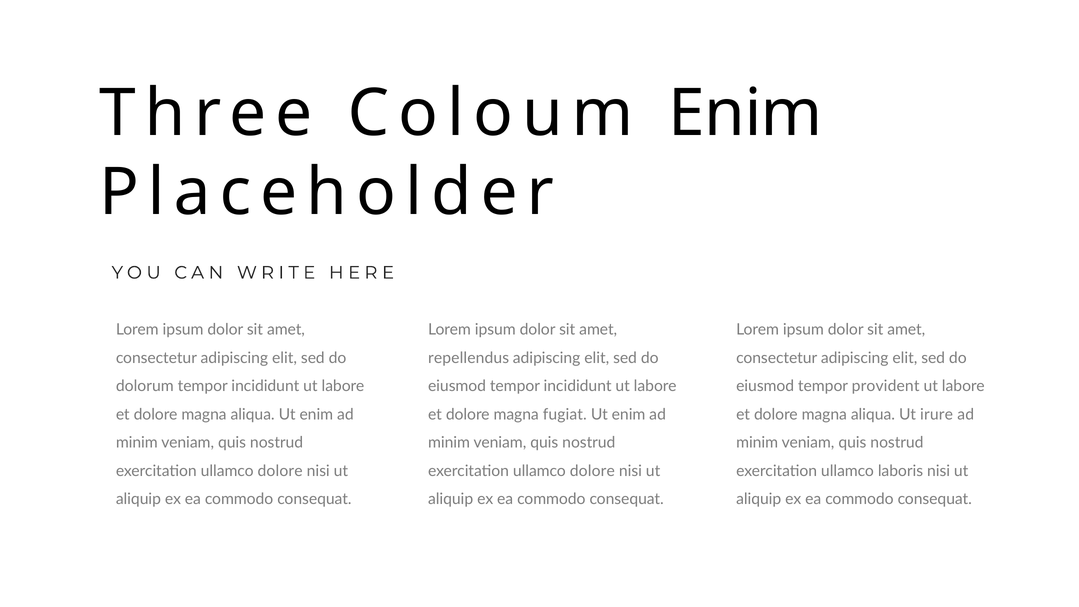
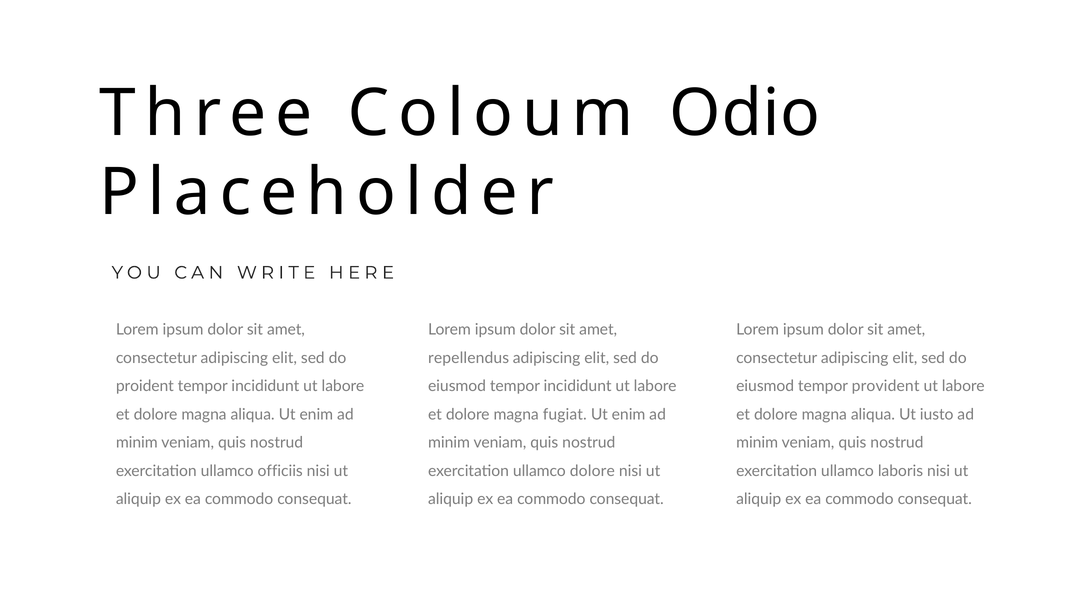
Coloum Enim: Enim -> Odio
dolorum: dolorum -> proident
irure: irure -> iusto
dolore at (280, 471): dolore -> officiis
